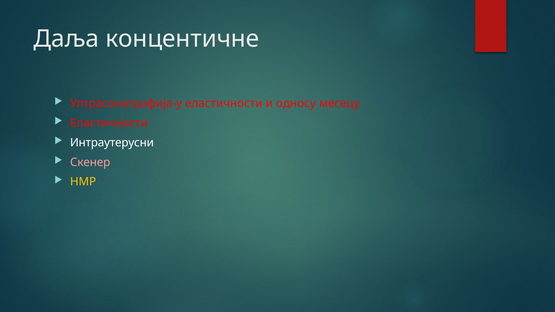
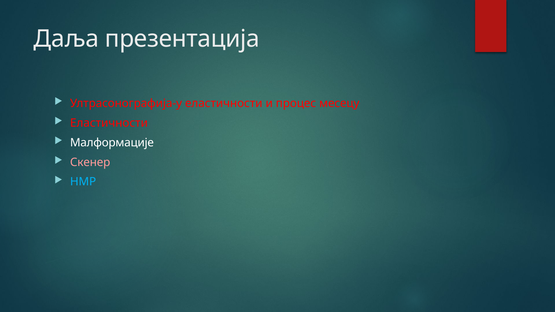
концентичне: концентичне -> презентација
односу: односу -> процес
Интраутерусни: Интраутерусни -> Малформације
НМР colour: yellow -> light blue
